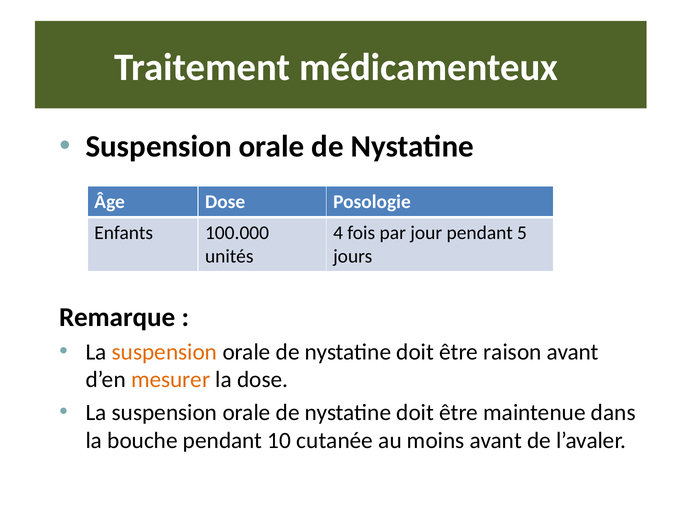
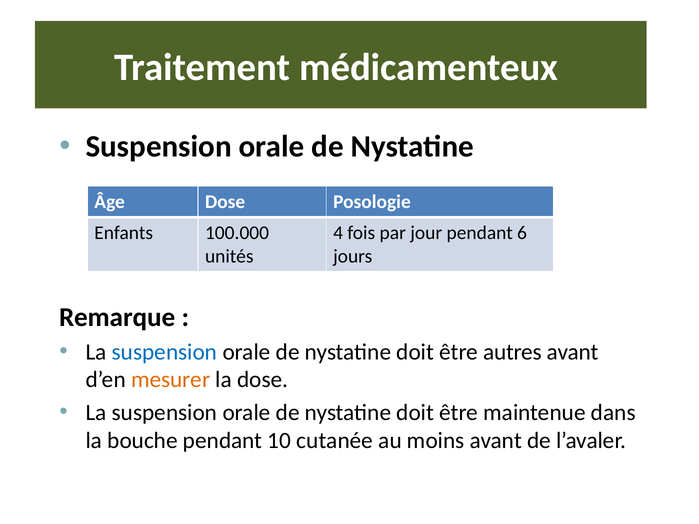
5: 5 -> 6
suspension at (165, 352) colour: orange -> blue
raison: raison -> autres
